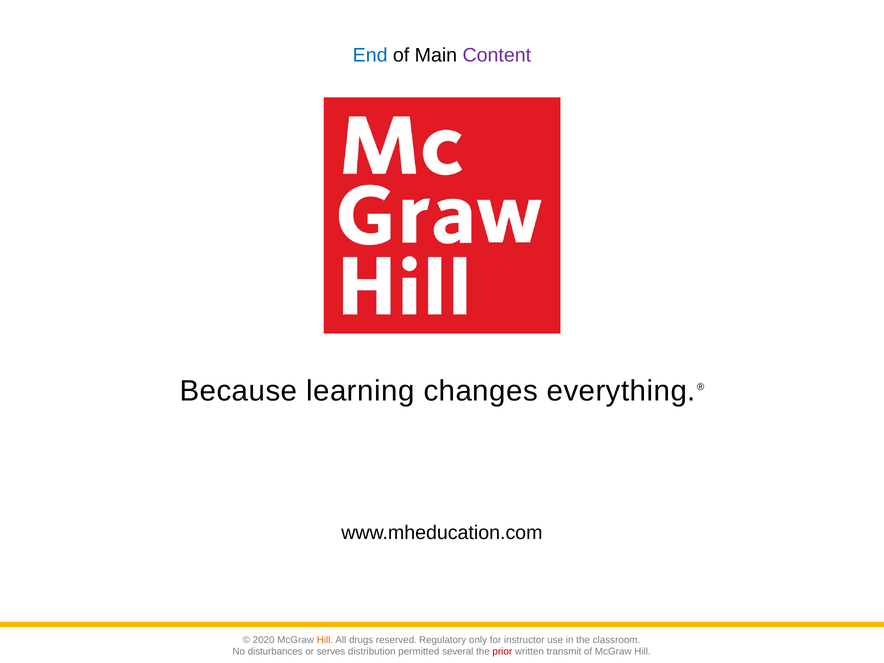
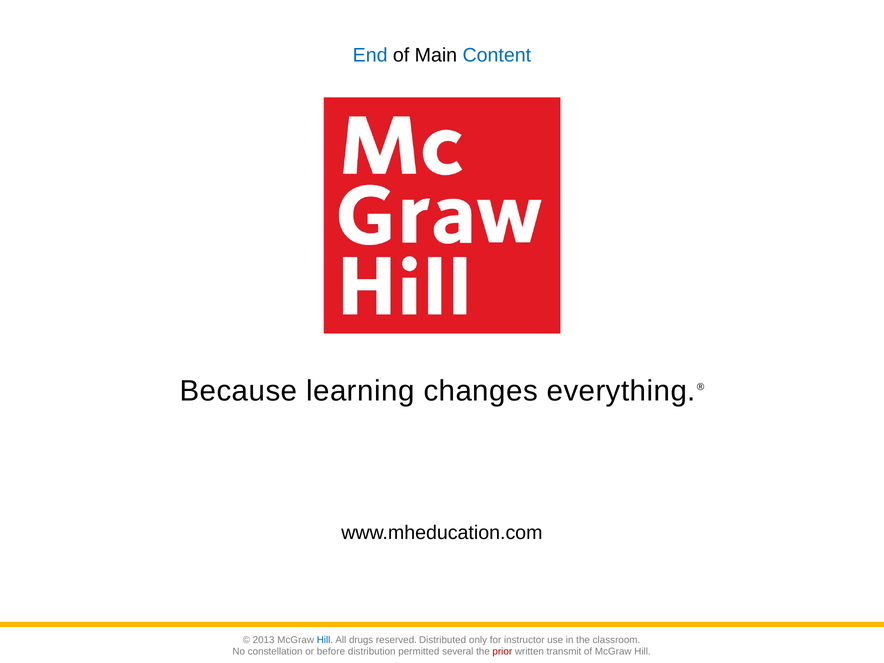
Content colour: purple -> blue
2020: 2020 -> 2013
Hill at (325, 640) colour: orange -> blue
Regulatory: Regulatory -> Distributed
disturbances: disturbances -> constellation
serves: serves -> before
